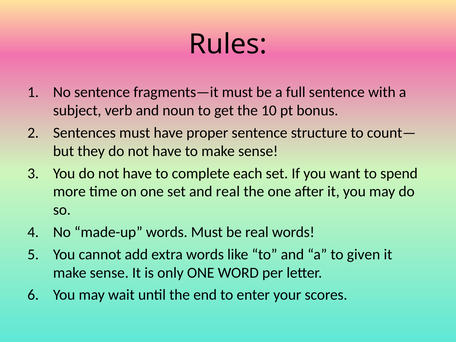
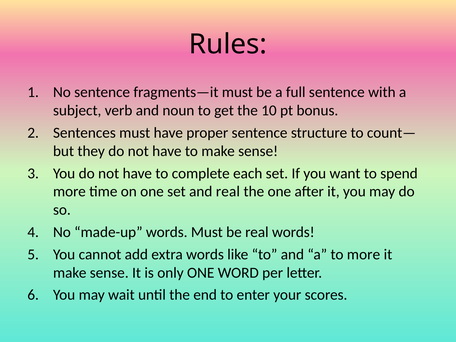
to given: given -> more
